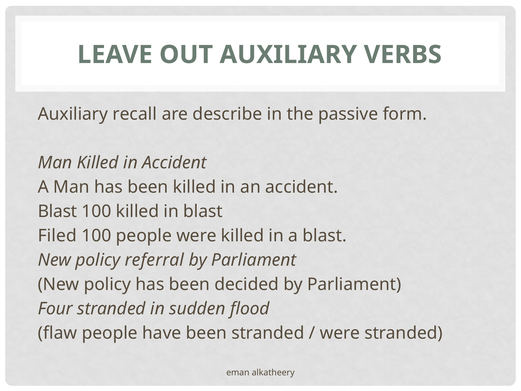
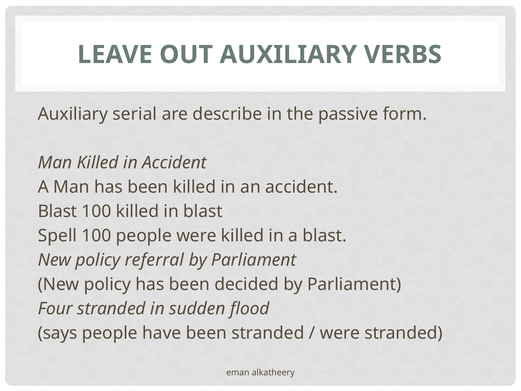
recall: recall -> serial
Filed: Filed -> Spell
flaw: flaw -> says
